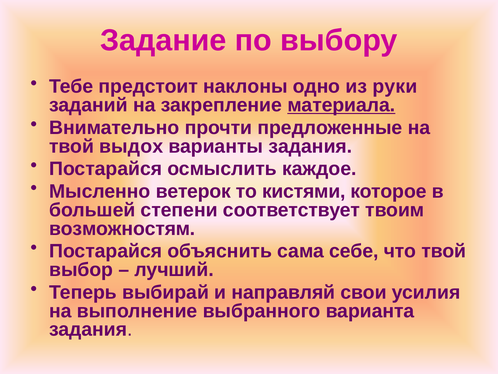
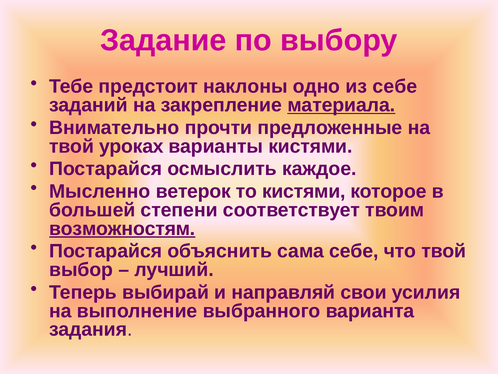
из руки: руки -> себе
выдох: выдох -> уроках
варианты задания: задания -> кистями
возможностям underline: none -> present
